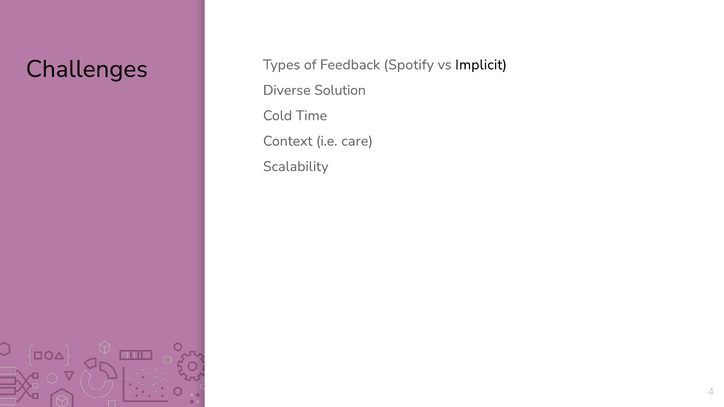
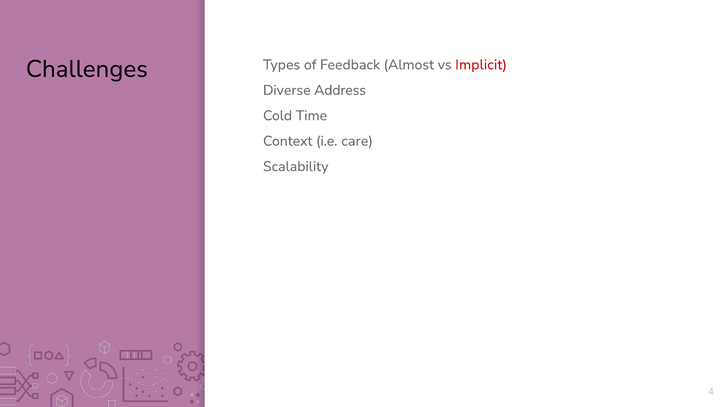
Spotify: Spotify -> Almost
Implicit colour: black -> red
Solution: Solution -> Address
